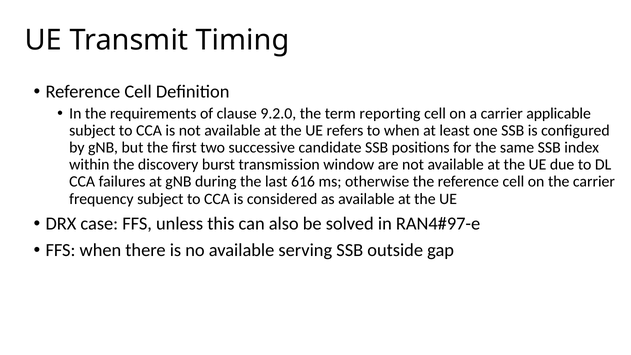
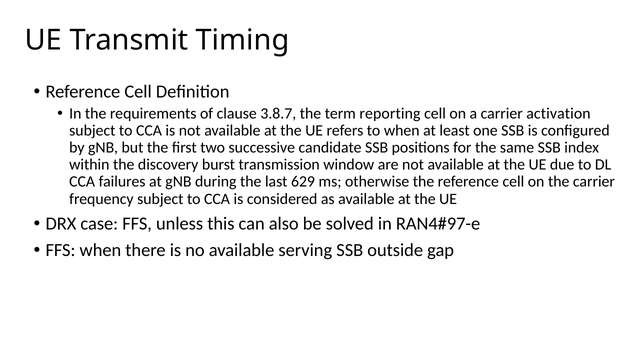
9.2.0: 9.2.0 -> 3.8.7
applicable: applicable -> activation
616: 616 -> 629
